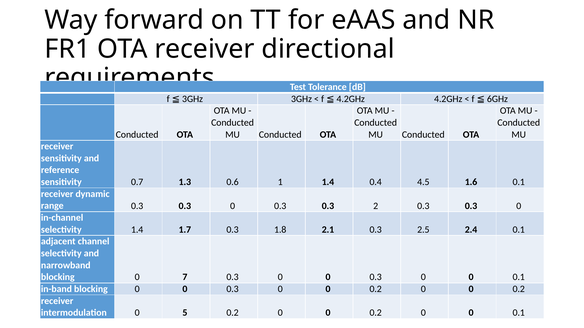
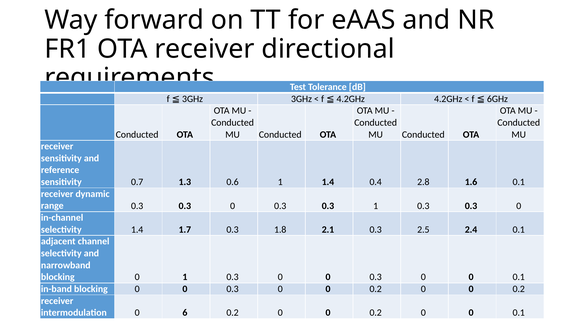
4.5: 4.5 -> 2.8
0.3 2: 2 -> 1
0 7: 7 -> 1
5: 5 -> 6
